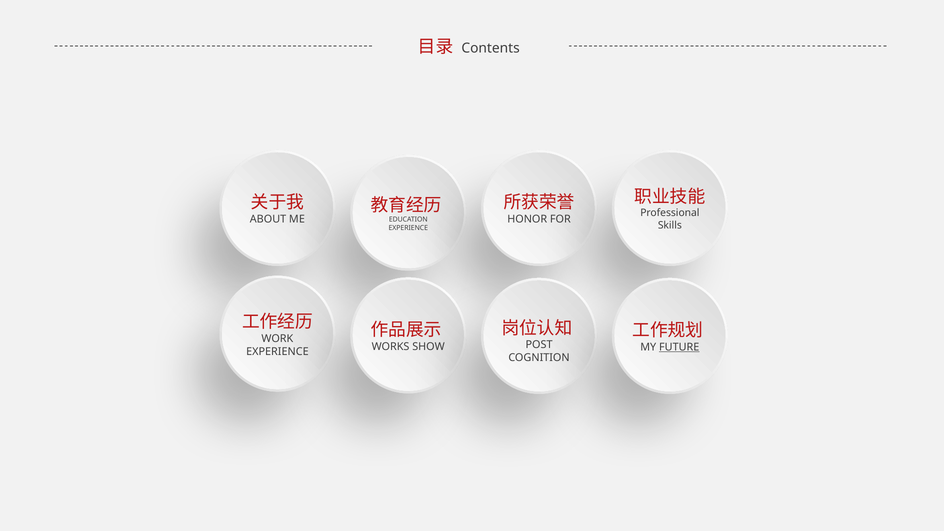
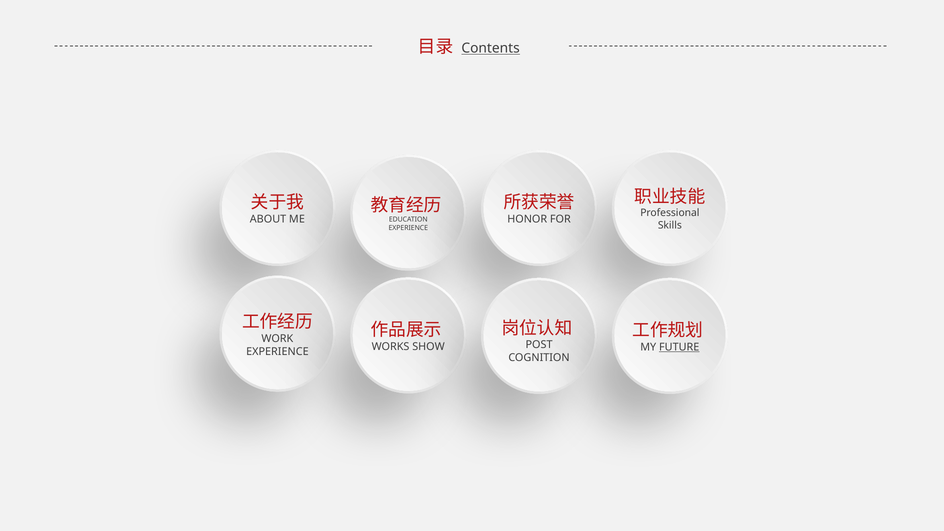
Contents underline: none -> present
